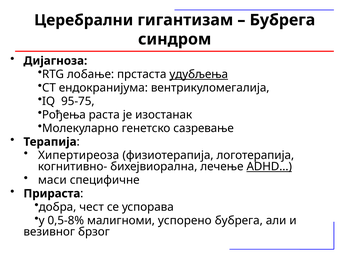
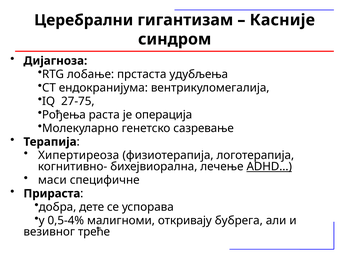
Бубрега at (282, 20): Бубрега -> Касније
удубљења underline: present -> none
95-75: 95-75 -> 27-75
изостанак: изостанак -> операција
чест: чест -> дете
0,5-8%: 0,5-8% -> 0,5-4%
успорено: успорено -> откривају
брзог: брзог -> треће
